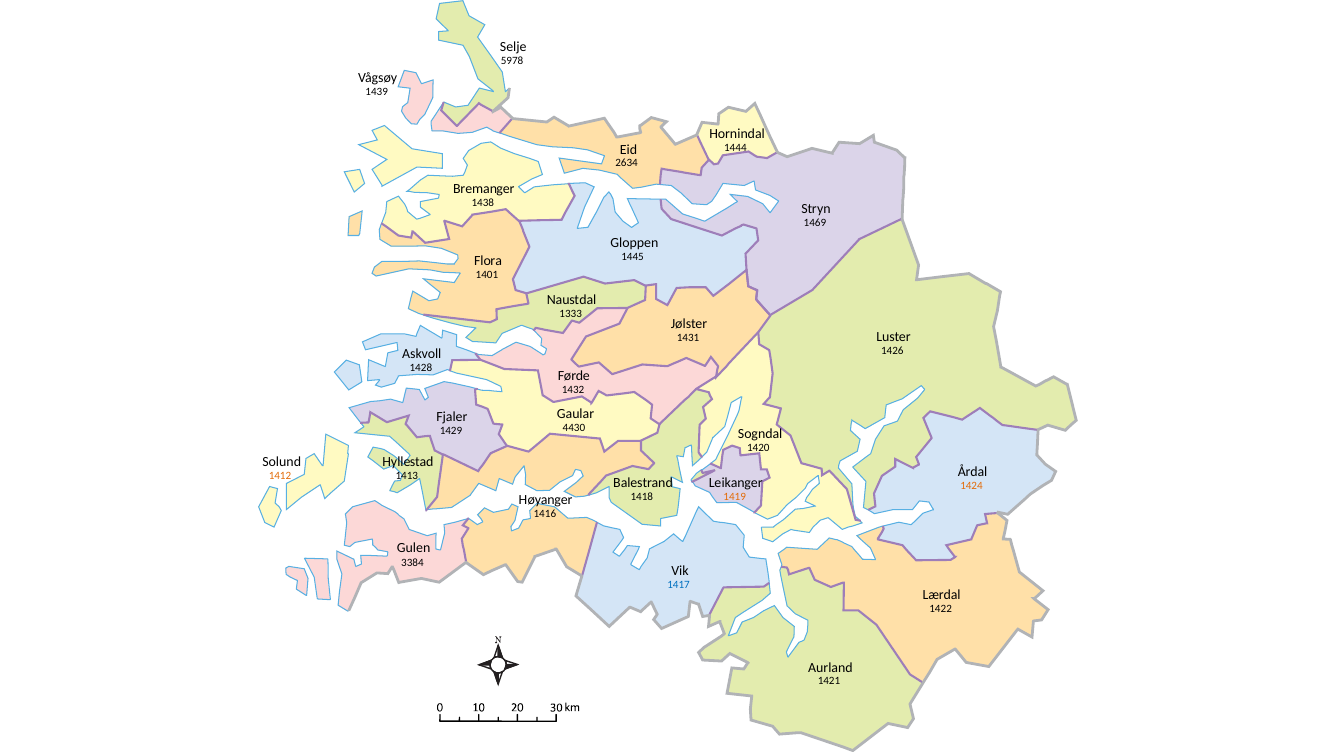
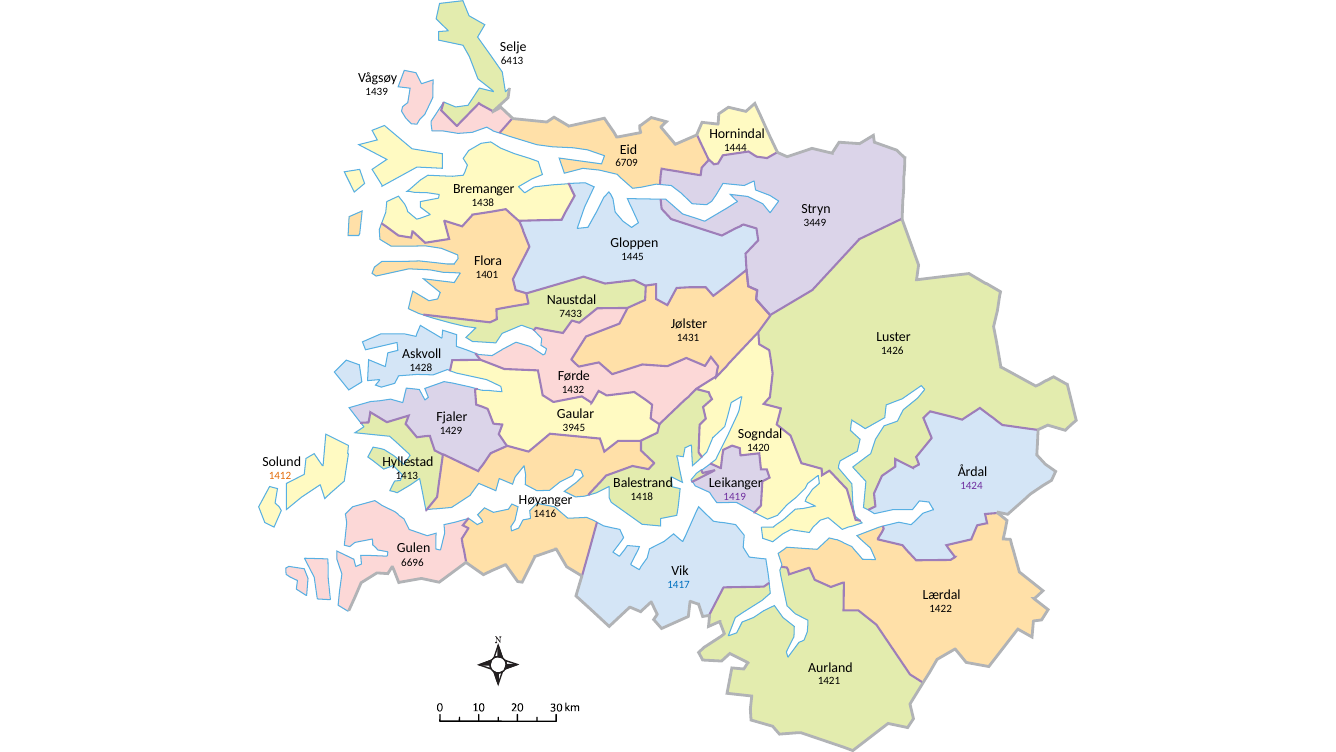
5978: 5978 -> 6413
2634: 2634 -> 6709
1469: 1469 -> 3449
1333: 1333 -> 7433
4430: 4430 -> 3945
1424 colour: orange -> purple
1419 colour: orange -> purple
3384: 3384 -> 6696
